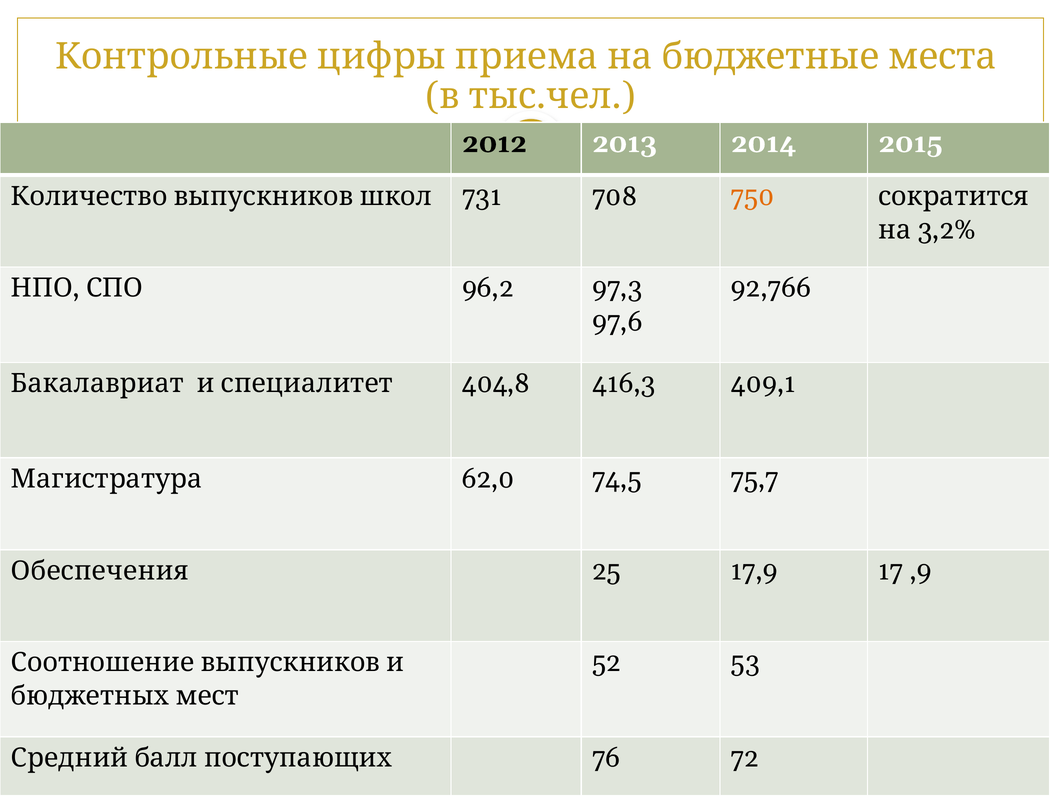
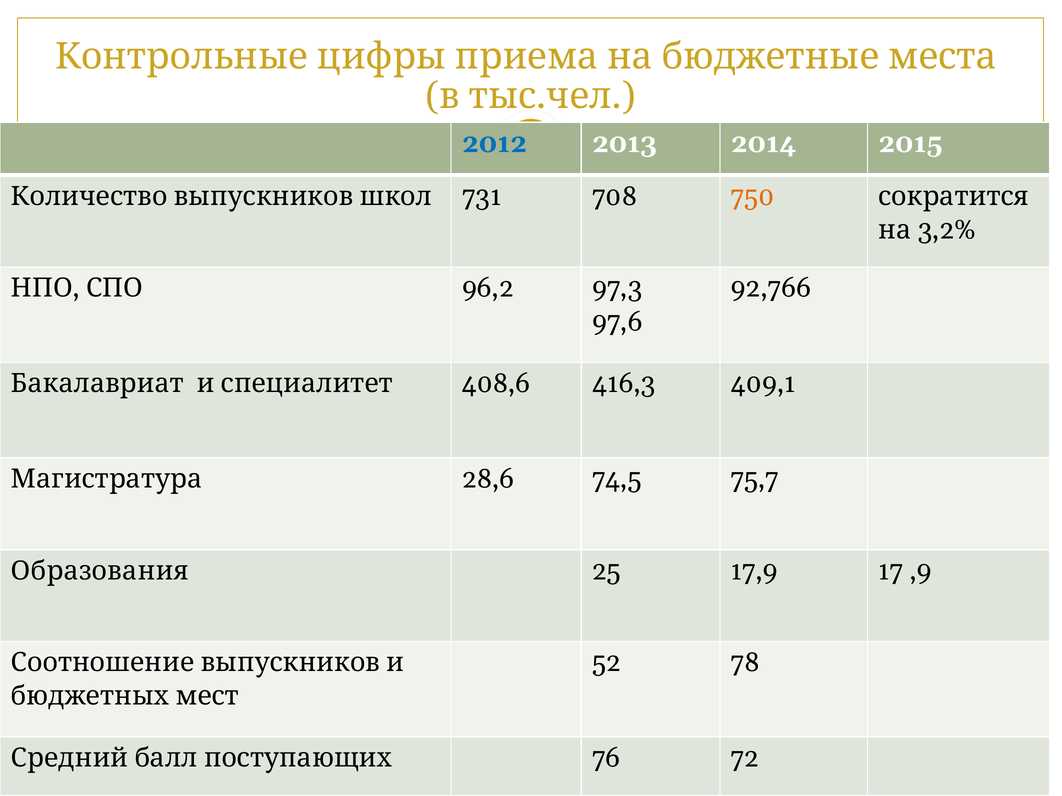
2012 colour: black -> blue
404,8: 404,8 -> 408,6
62,0: 62,0 -> 28,6
Обеспечения: Обеспечения -> Образования
53: 53 -> 78
